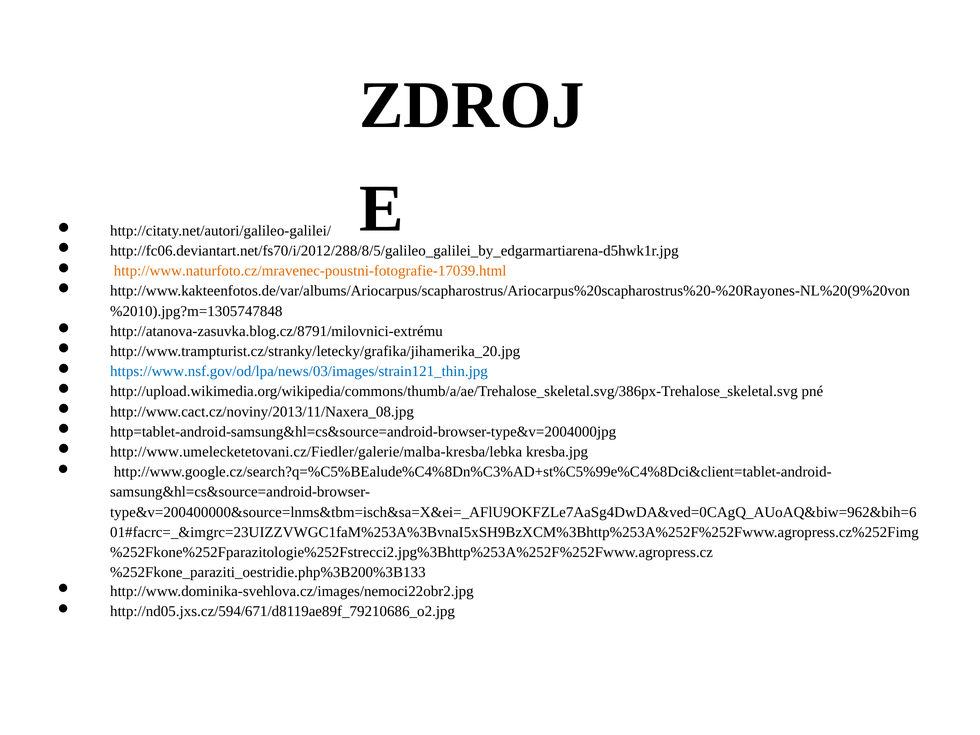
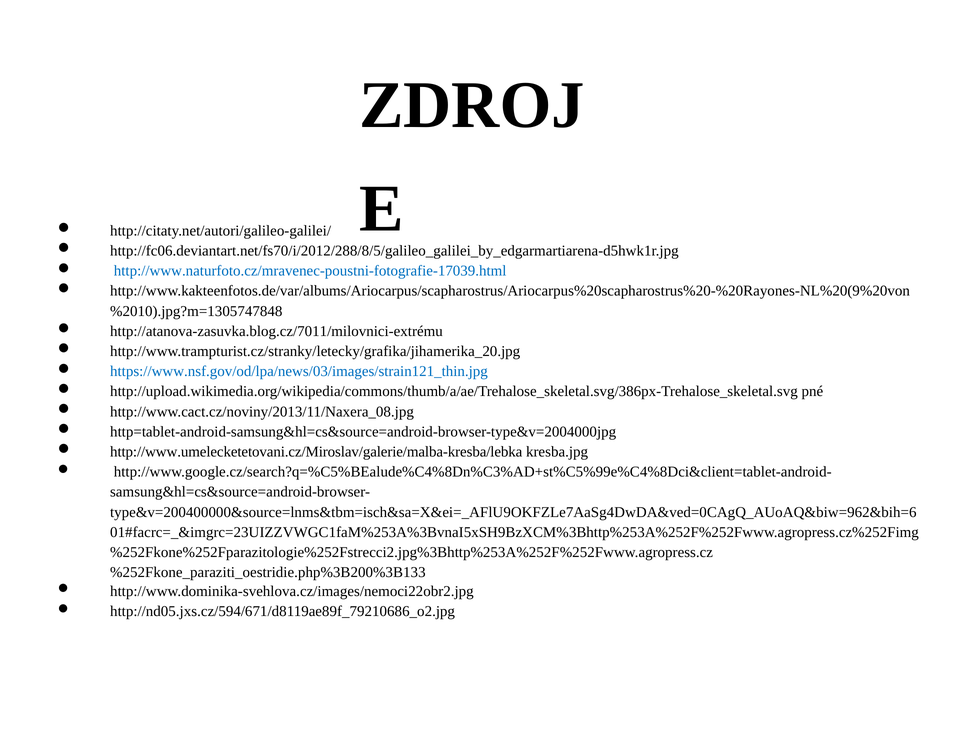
http://www.naturfoto.cz/mravenec-poustni-fotografie-17039.html colour: orange -> blue
http://atanova-zasuvka.blog.cz/8791/milovnici-extrému: http://atanova-zasuvka.blog.cz/8791/milovnici-extrému -> http://atanova-zasuvka.blog.cz/7011/milovnici-extrému
http://www.umelecketetovani.cz/Fiedler/galerie/malba-kresba/lebka: http://www.umelecketetovani.cz/Fiedler/galerie/malba-kresba/lebka -> http://www.umelecketetovani.cz/Miroslav/galerie/malba-kresba/lebka
